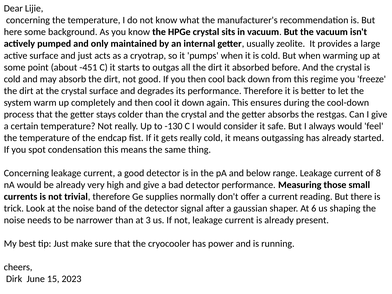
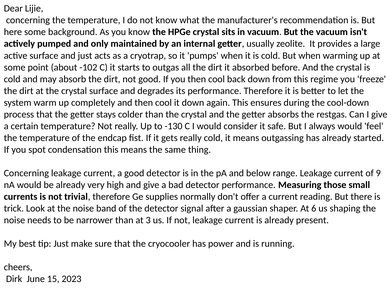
-451: -451 -> -102
8: 8 -> 9
